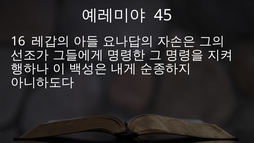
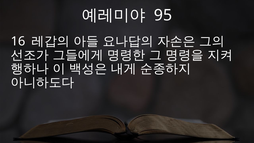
45: 45 -> 95
